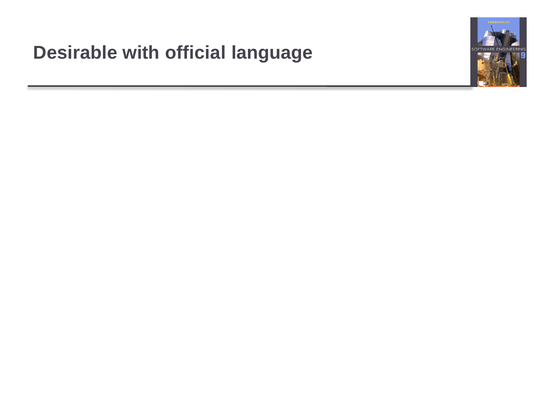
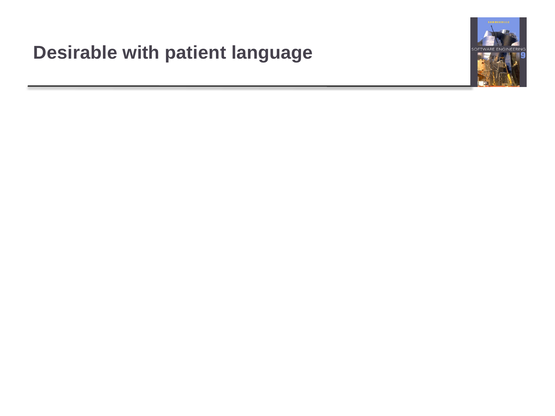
official: official -> patient
